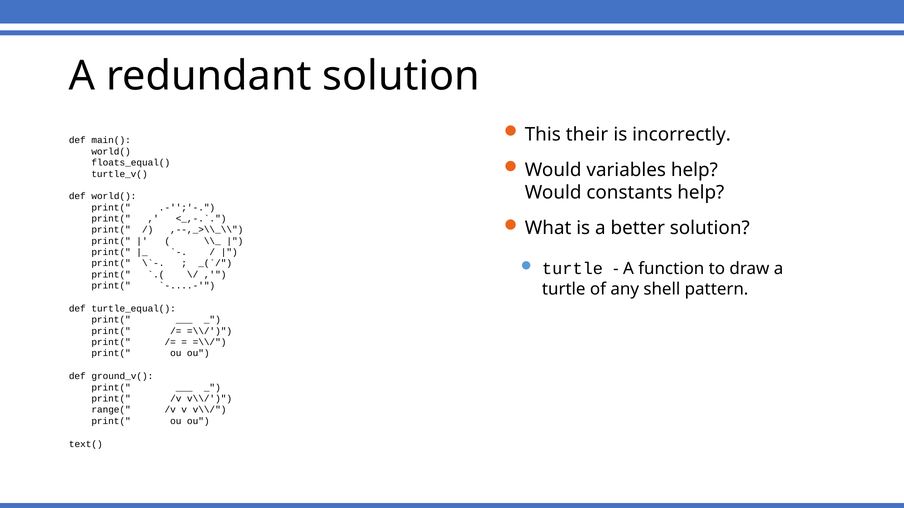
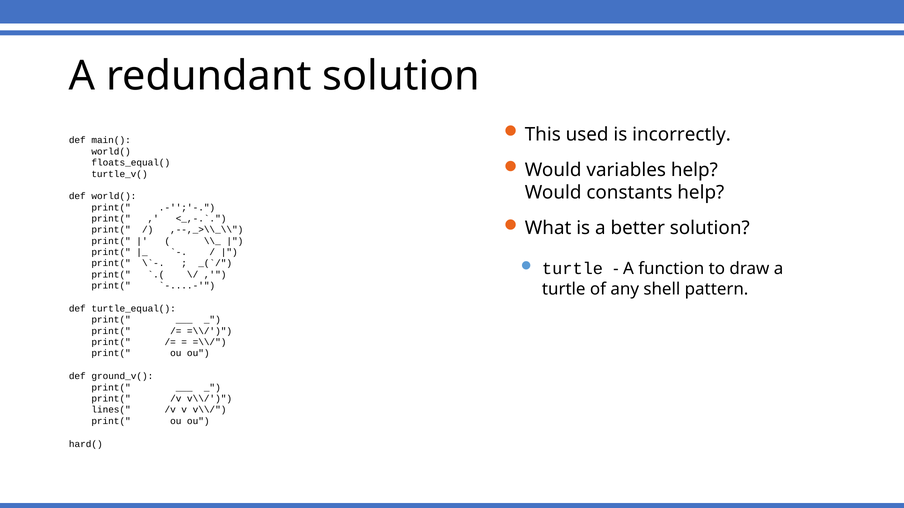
their: their -> used
range(: range( -> lines(
text(: text( -> hard(
